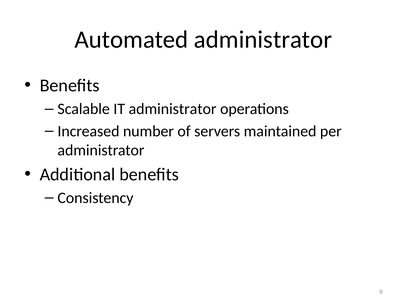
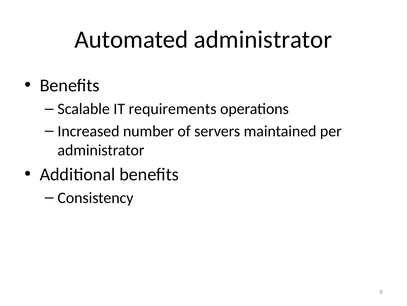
IT administrator: administrator -> requirements
